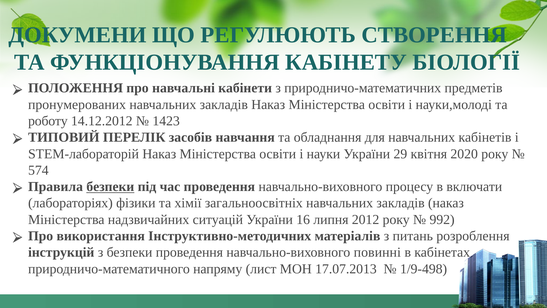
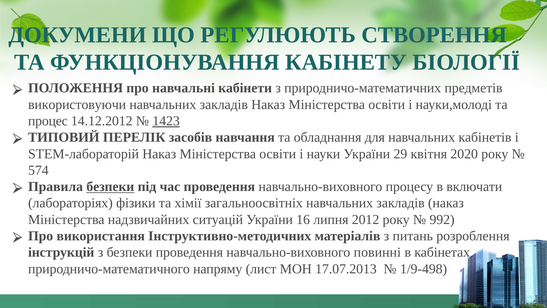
пронумерованих: пронумерованих -> використовуючи
роботу: роботу -> процес
1423 underline: none -> present
